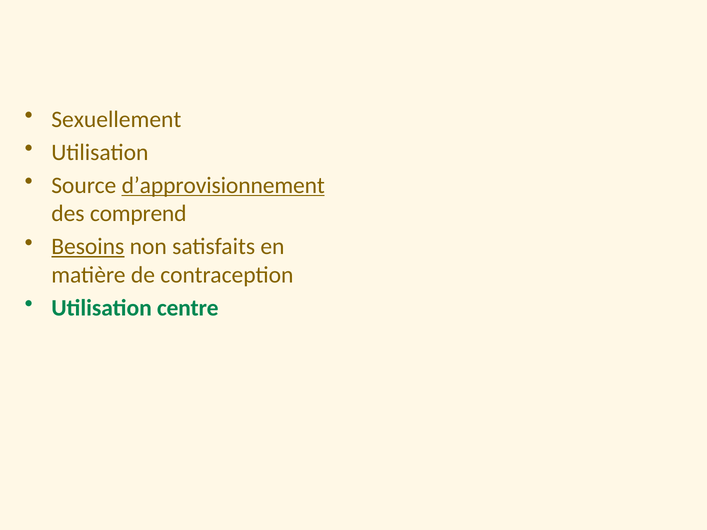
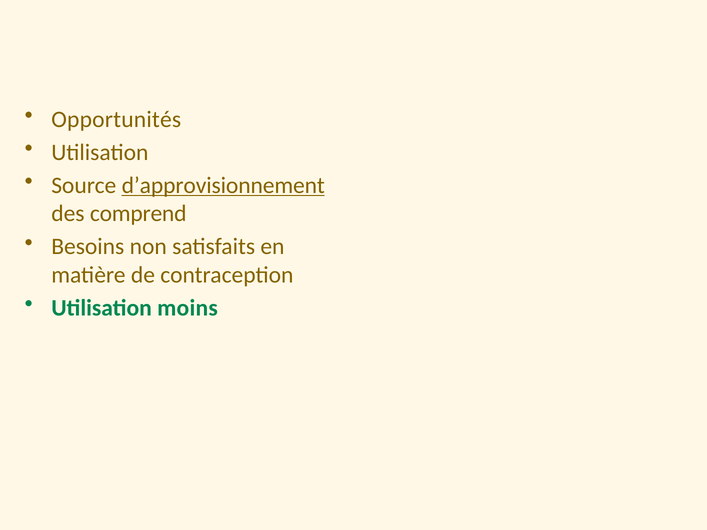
Sexuellement: Sexuellement -> Opportunités
Besoins underline: present -> none
centre: centre -> moins
